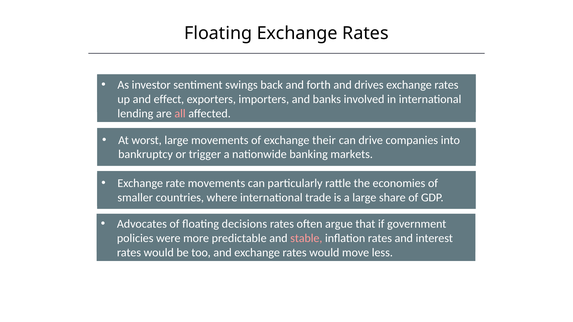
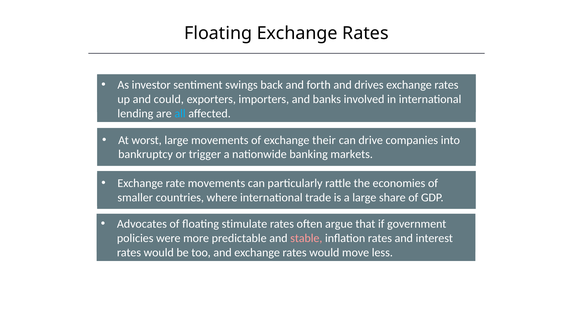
effect: effect -> could
all colour: pink -> light blue
decisions: decisions -> stimulate
